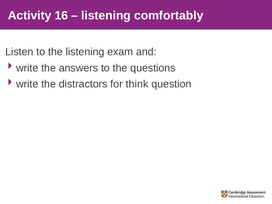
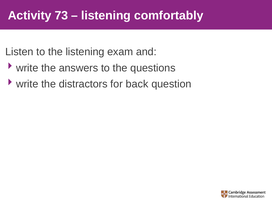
16: 16 -> 73
think: think -> back
